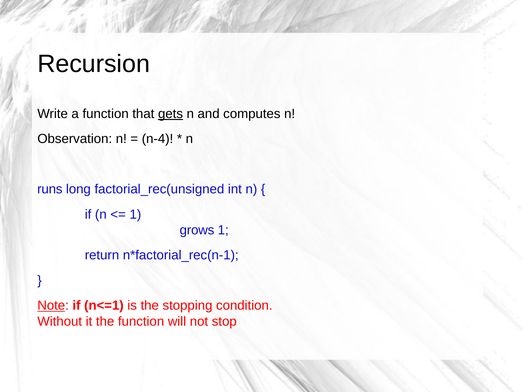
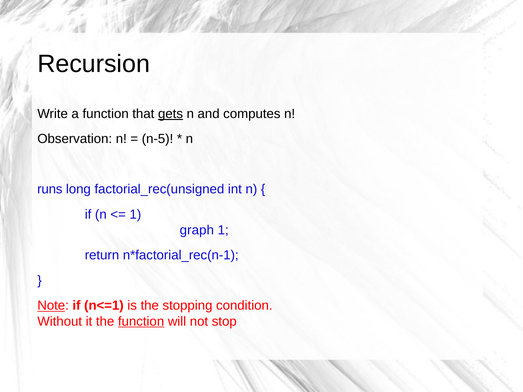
n-4: n-4 -> n-5
grows: grows -> graph
function at (141, 322) underline: none -> present
